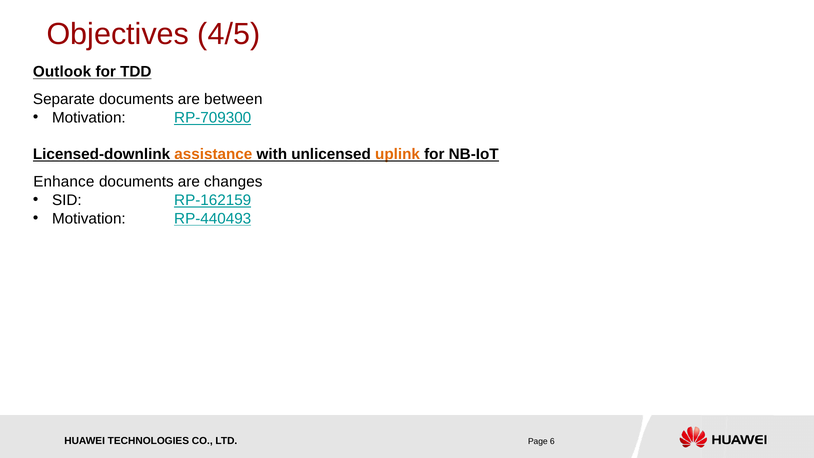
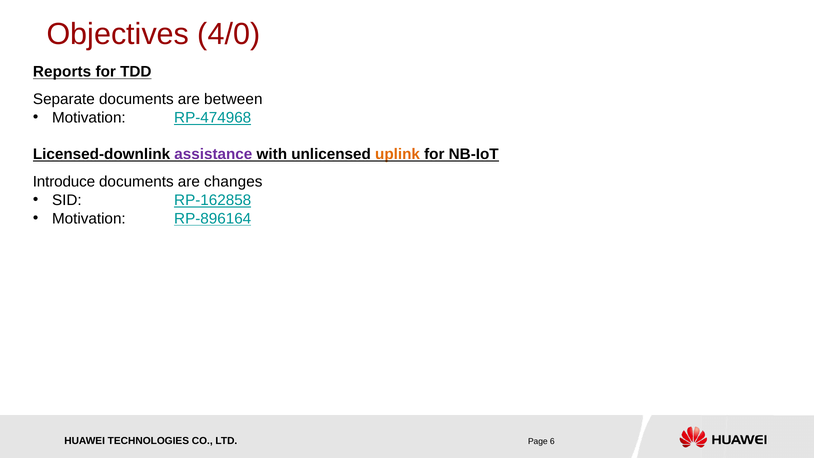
4/5: 4/5 -> 4/0
Outlook: Outlook -> Reports
RP-709300: RP-709300 -> RP-474968
assistance colour: orange -> purple
Enhance: Enhance -> Introduce
RP-162159: RP-162159 -> RP-162858
RP-440493: RP-440493 -> RP-896164
